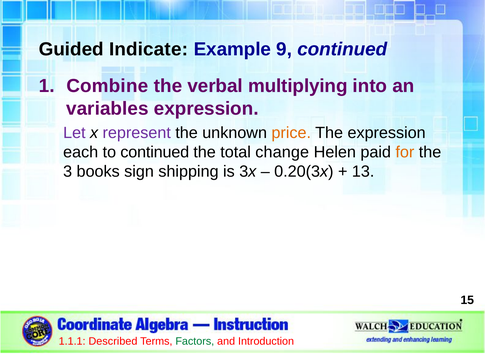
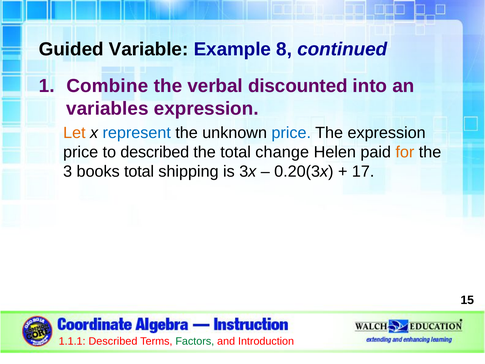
Indicate: Indicate -> Variable
9: 9 -> 8
multiplying: multiplying -> discounted
Let colour: purple -> orange
represent colour: purple -> blue
price at (291, 133) colour: orange -> blue
each at (81, 152): each -> price
to continued: continued -> described
books sign: sign -> total
13: 13 -> 17
